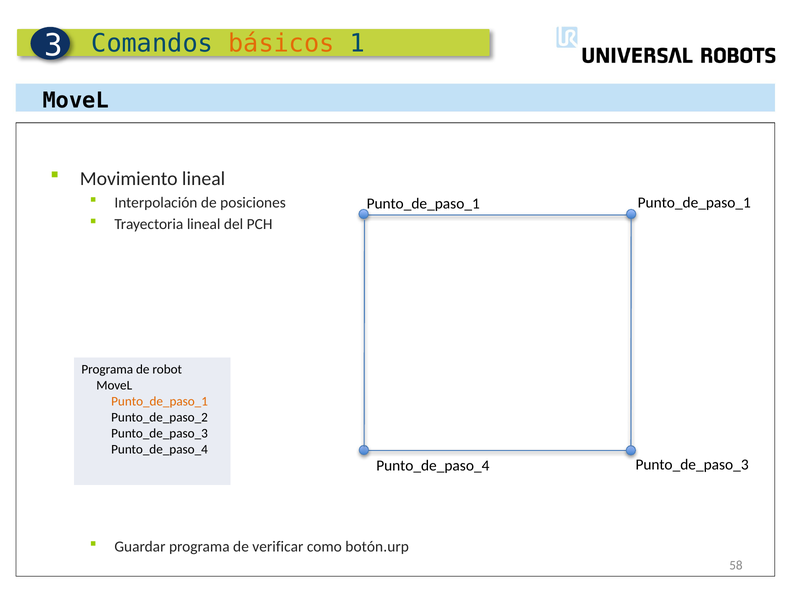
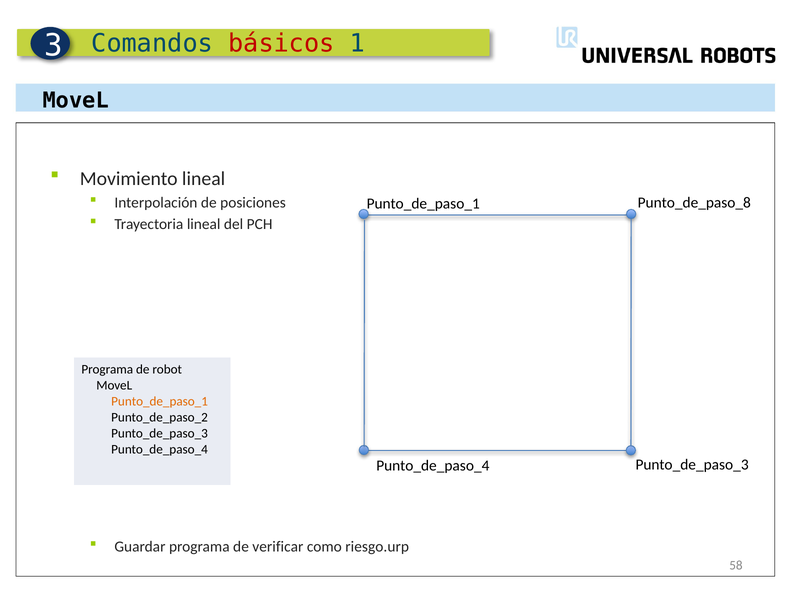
básicos colour: orange -> red
Punto_de_paso_1 at (694, 203): Punto_de_paso_1 -> Punto_de_paso_8
botón.urp: botón.urp -> riesgo.urp
